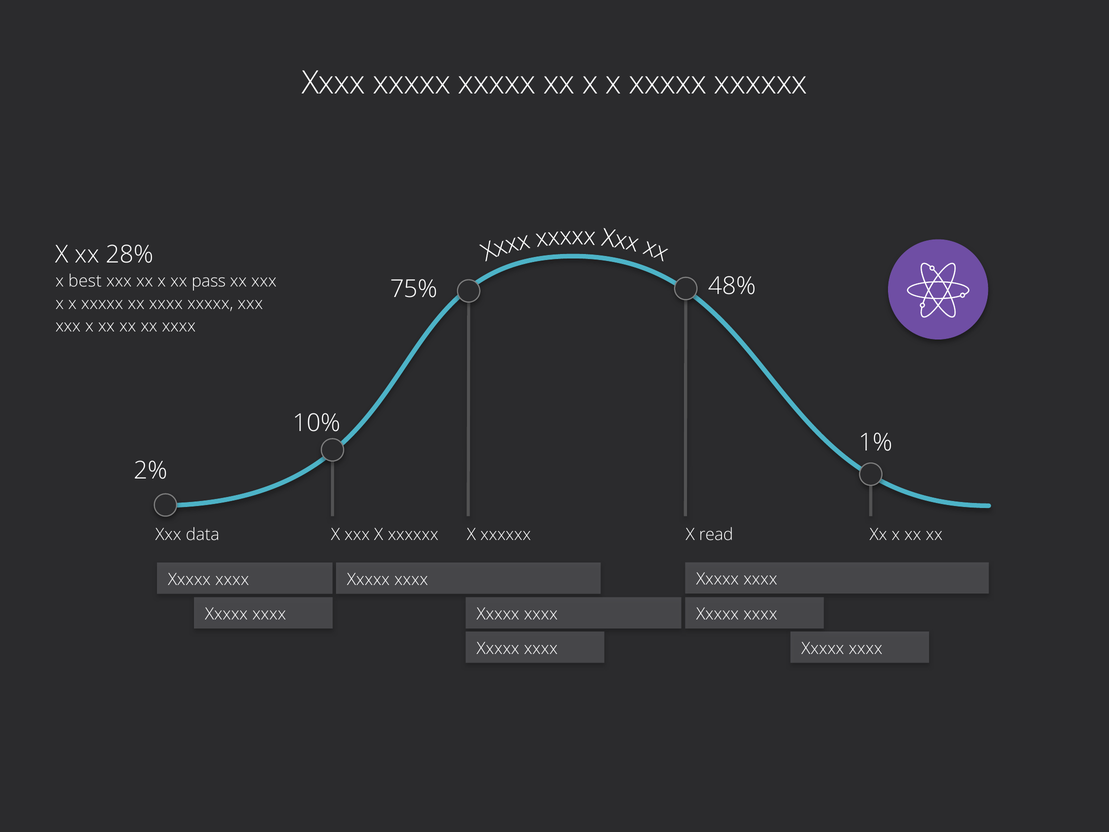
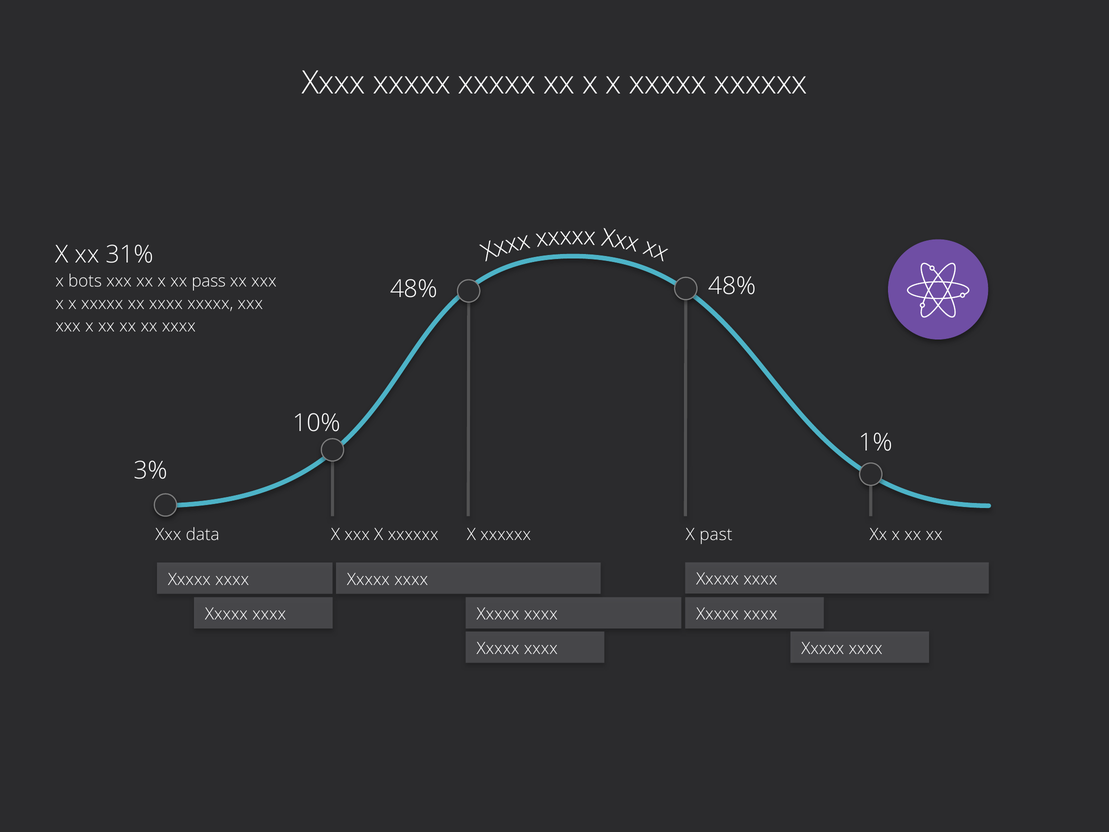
28%: 28% -> 31%
best: best -> bots
75% at (414, 289): 75% -> 48%
2%: 2% -> 3%
read: read -> past
